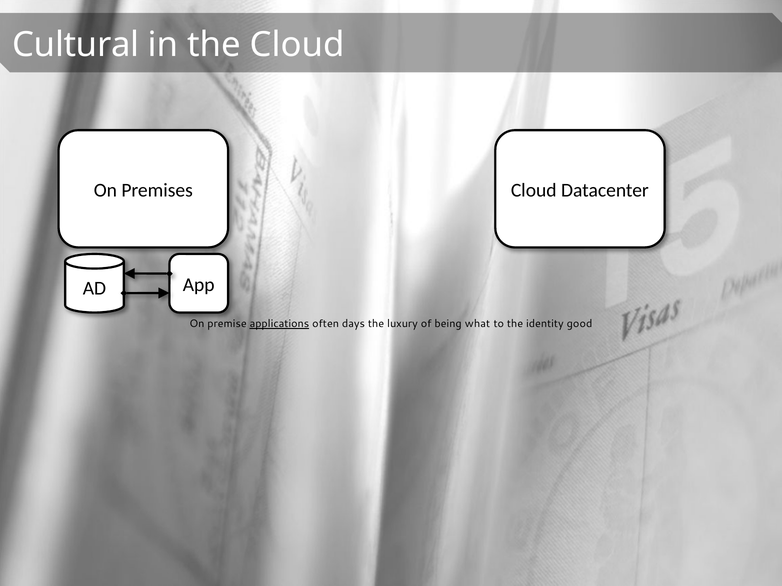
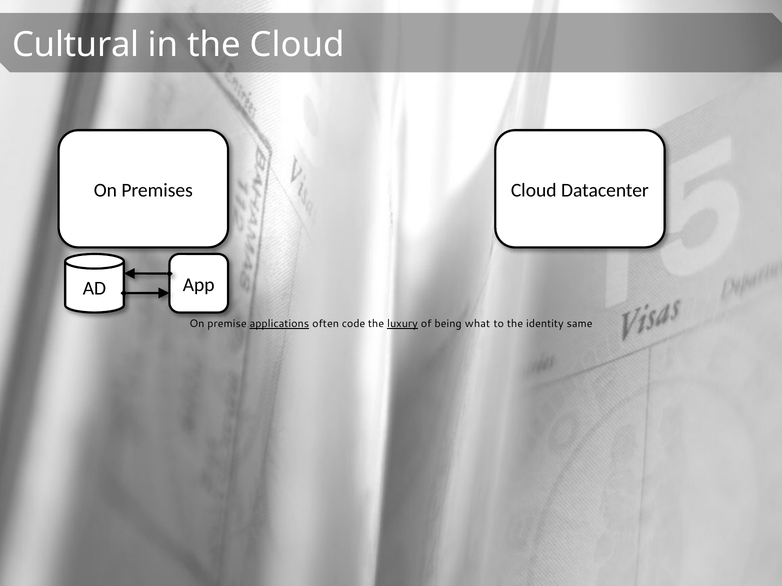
days: days -> code
luxury underline: none -> present
good: good -> same
